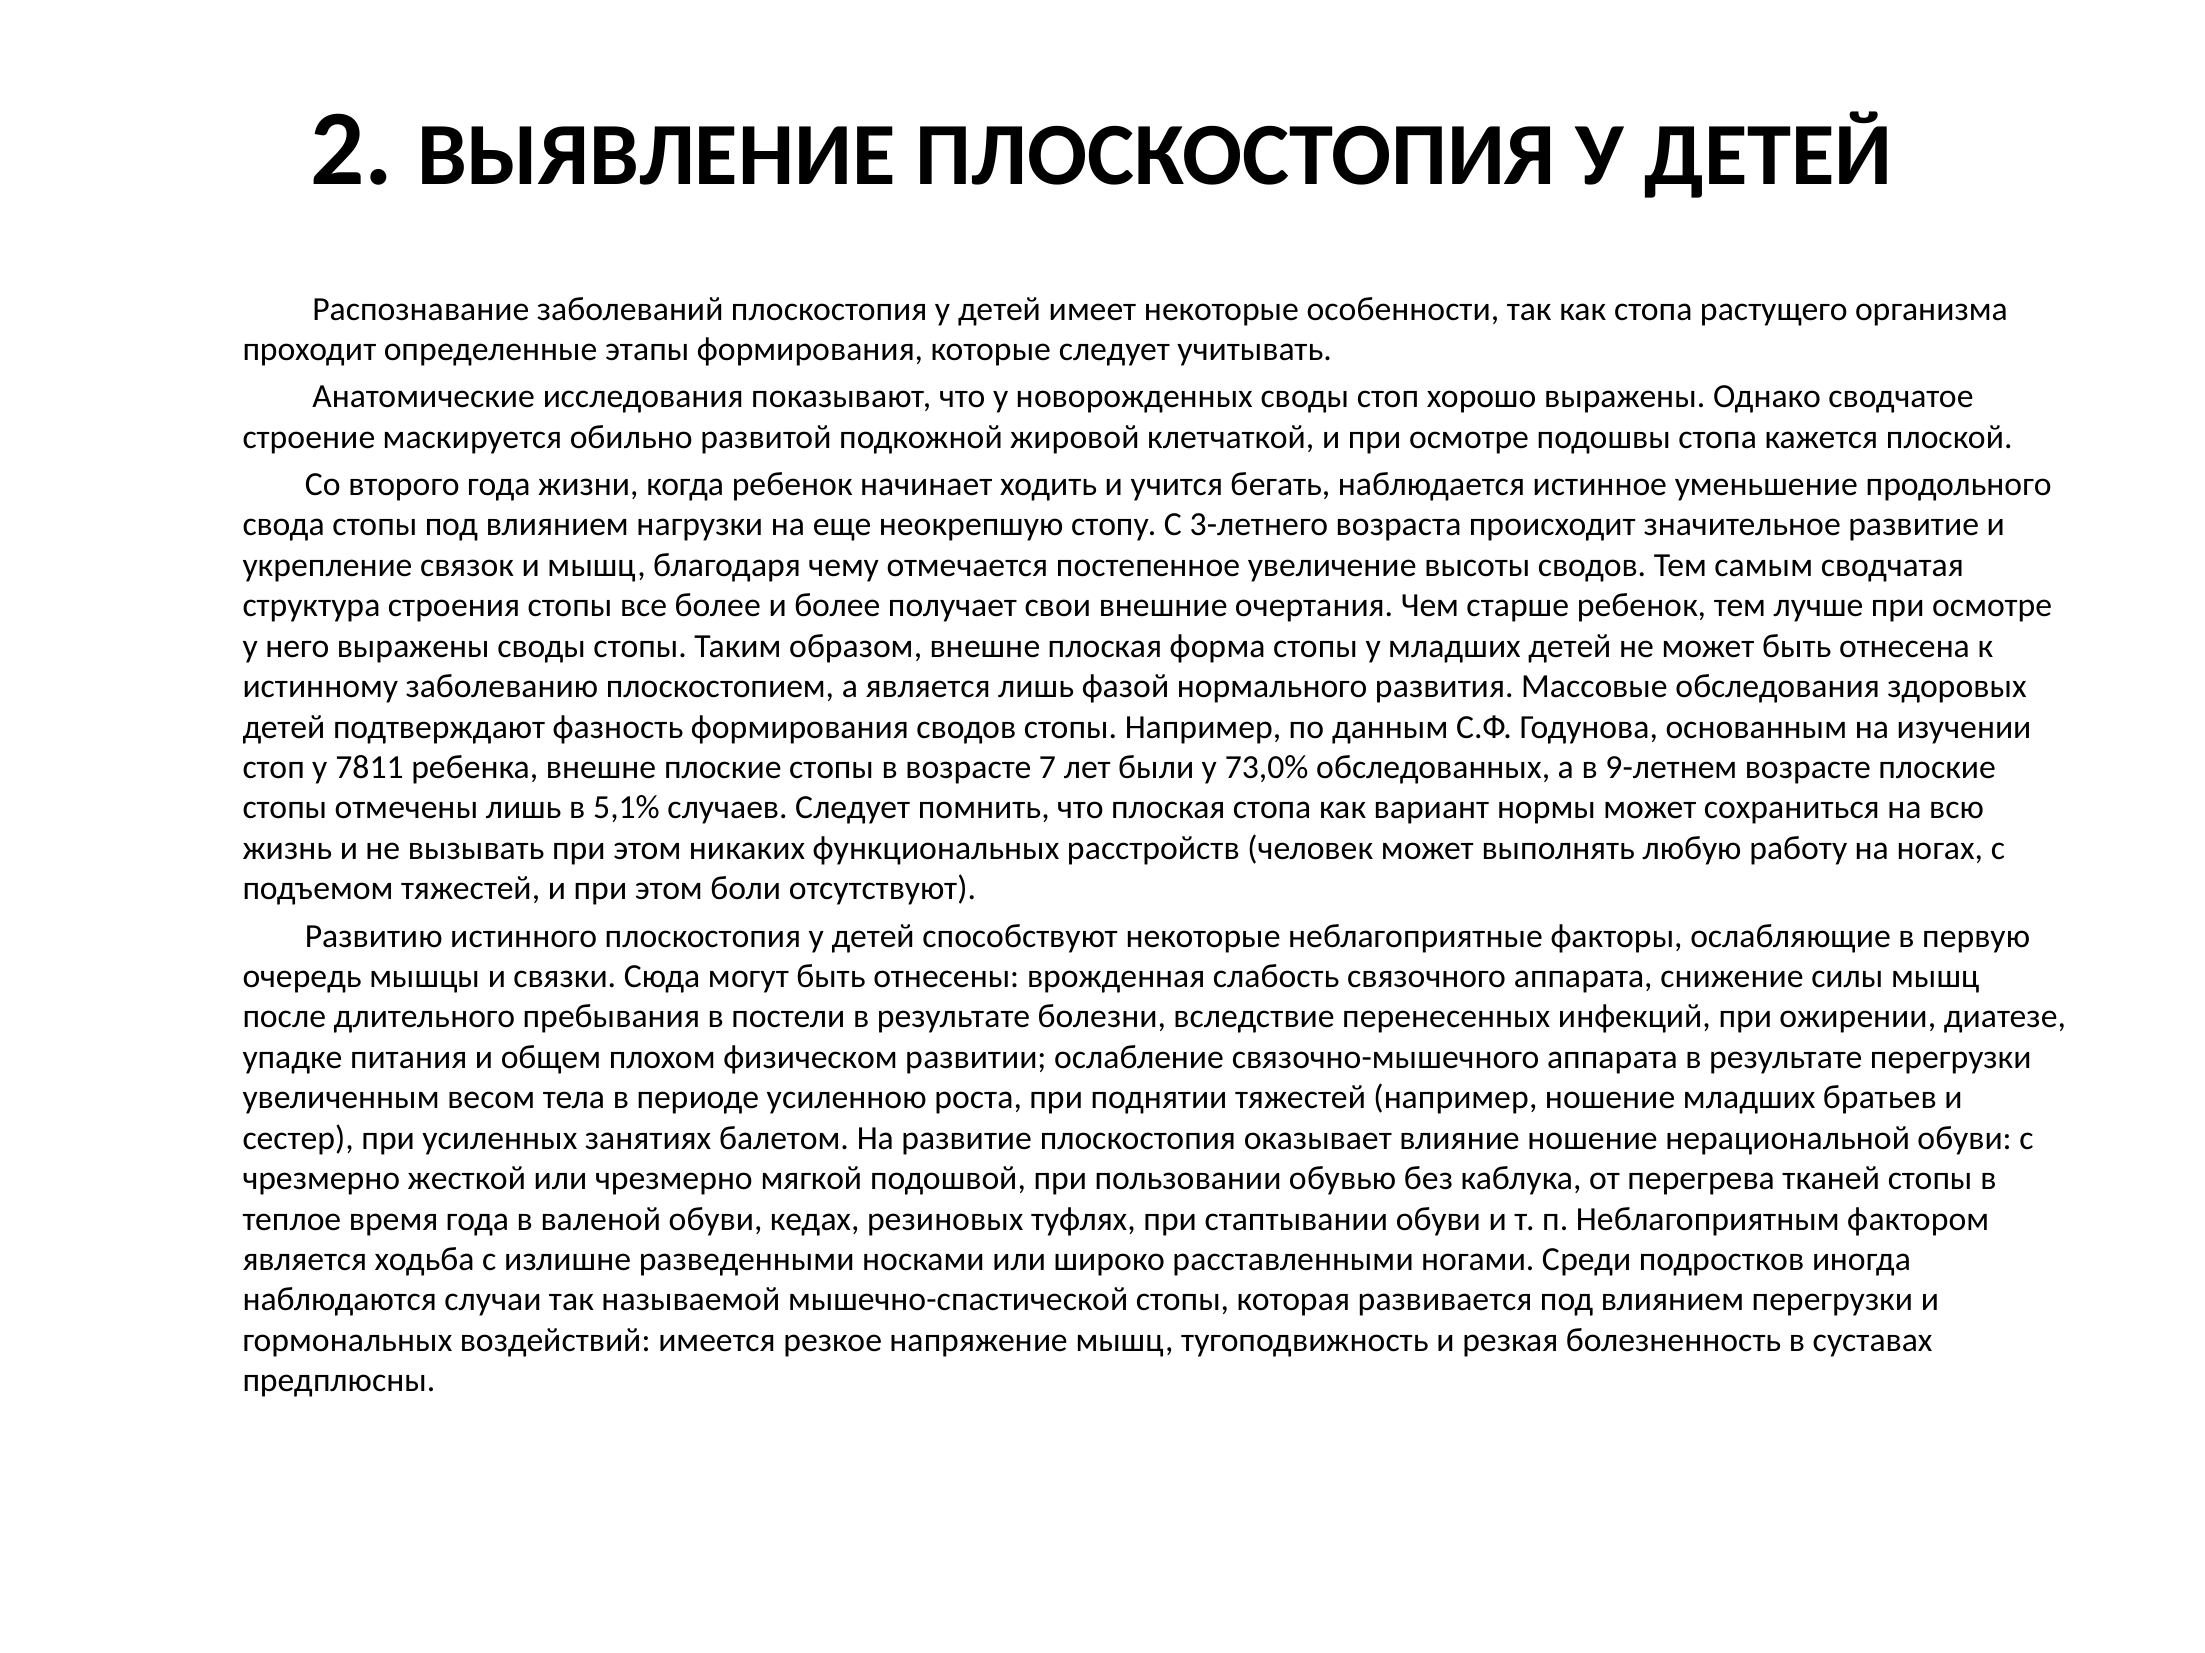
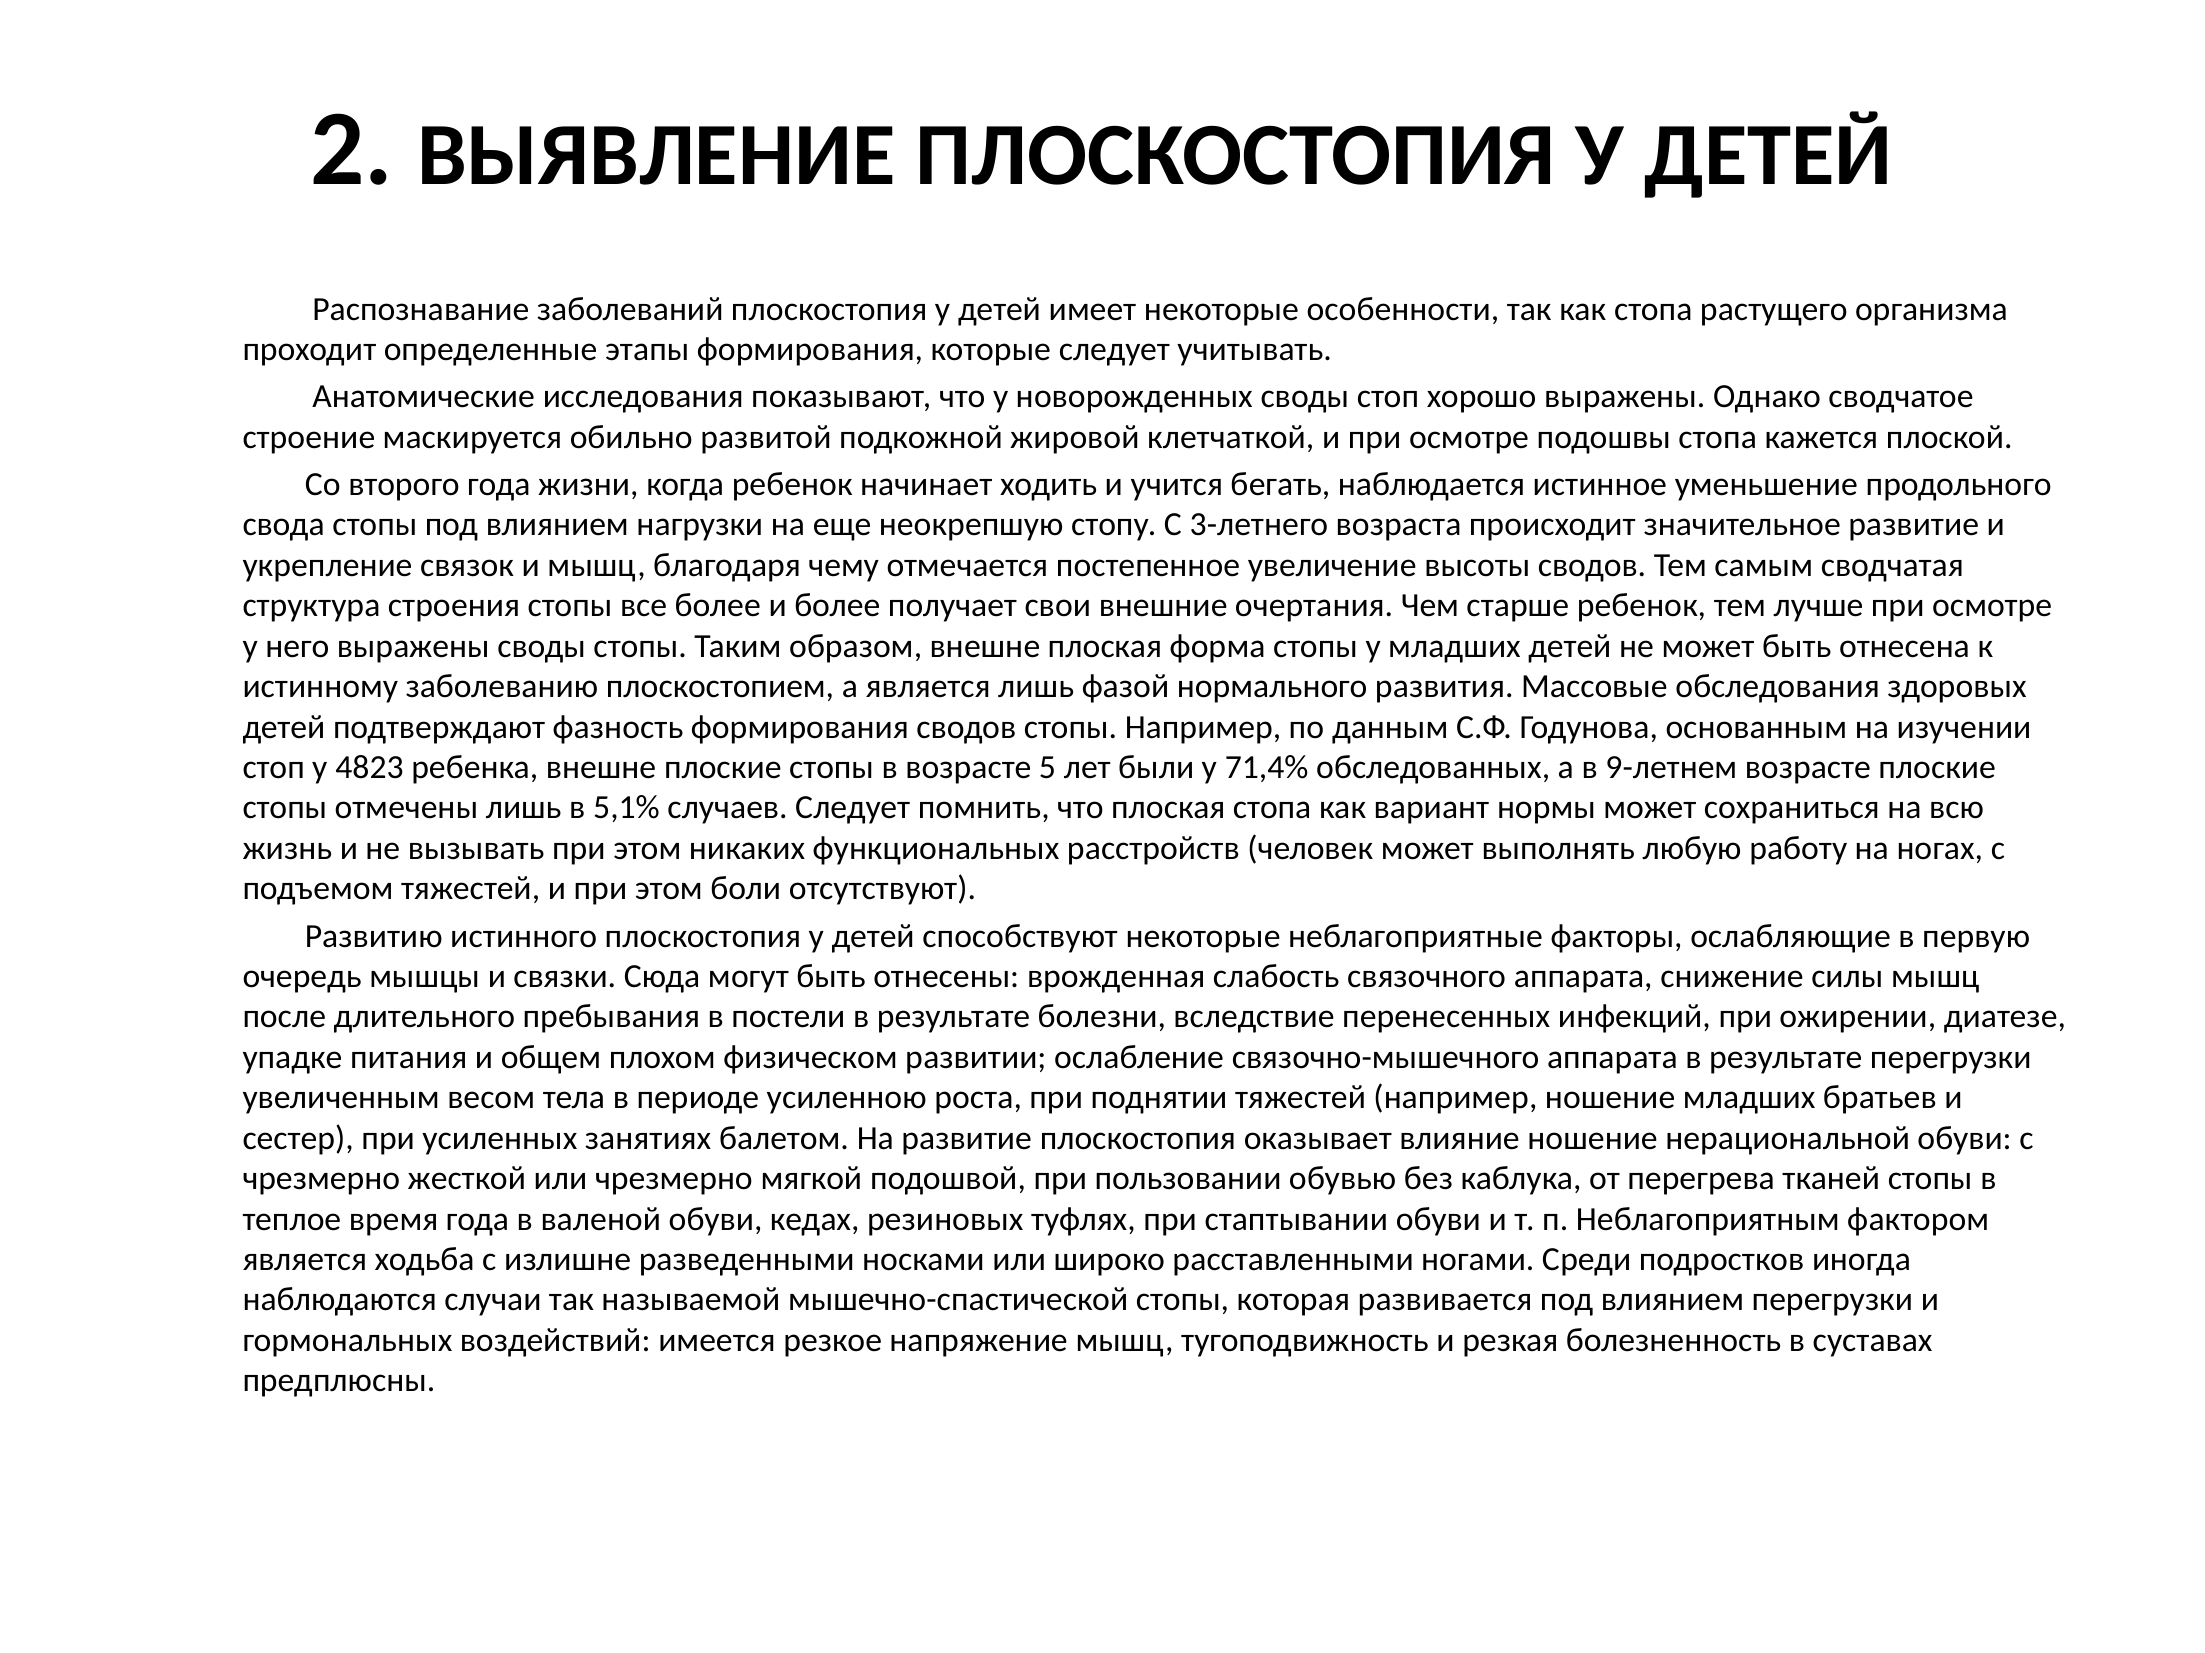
7811: 7811 -> 4823
7: 7 -> 5
73,0%: 73,0% -> 71,4%
